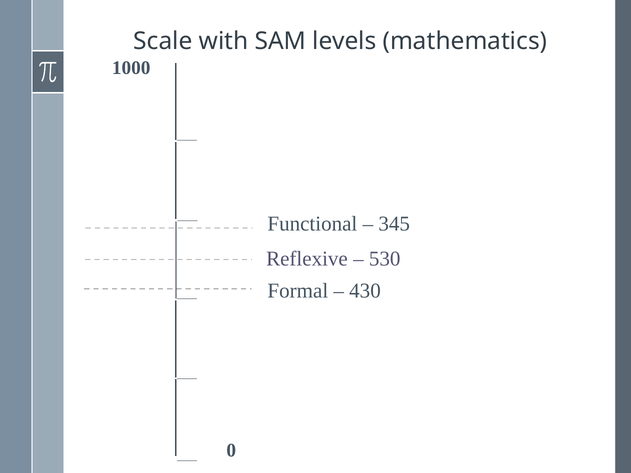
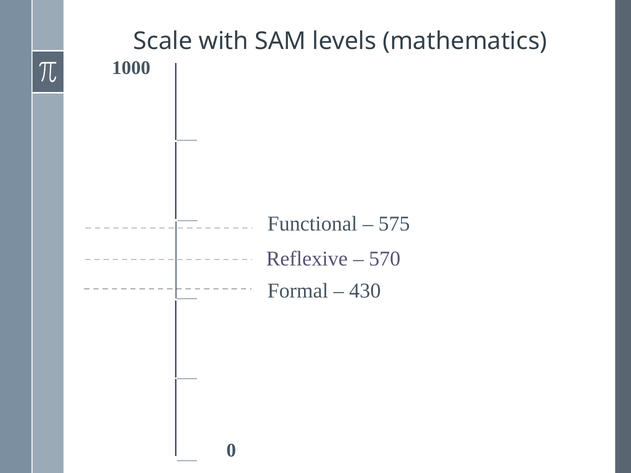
345: 345 -> 575
530: 530 -> 570
